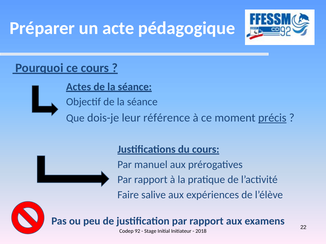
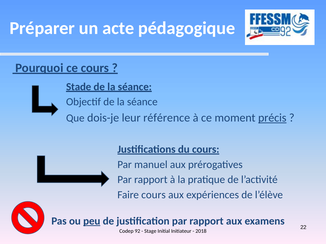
Actes: Actes -> Stade
Faire salive: salive -> cours
peu underline: none -> present
